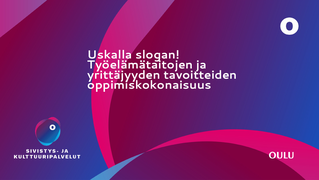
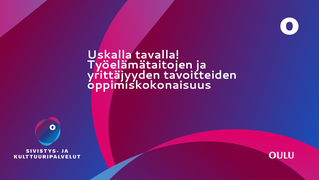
slogan: slogan -> tavalla
